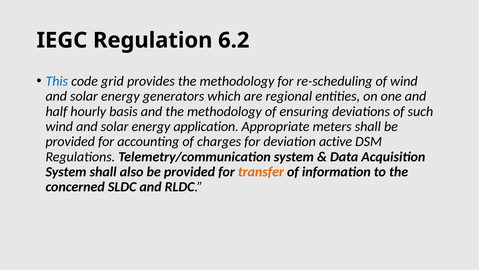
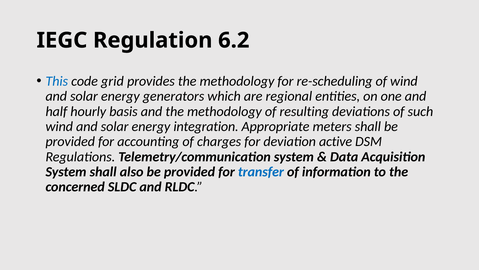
ensuring: ensuring -> resulting
application: application -> integration
transfer colour: orange -> blue
